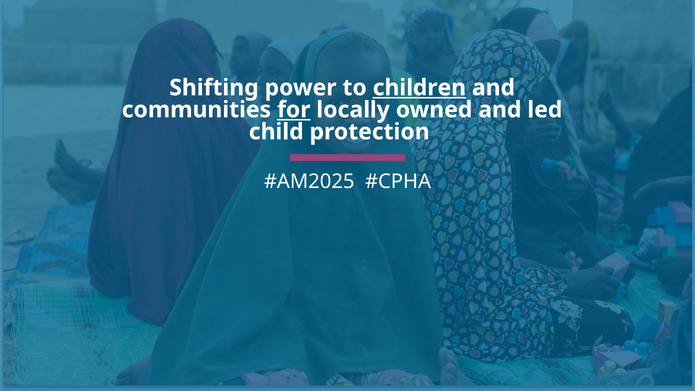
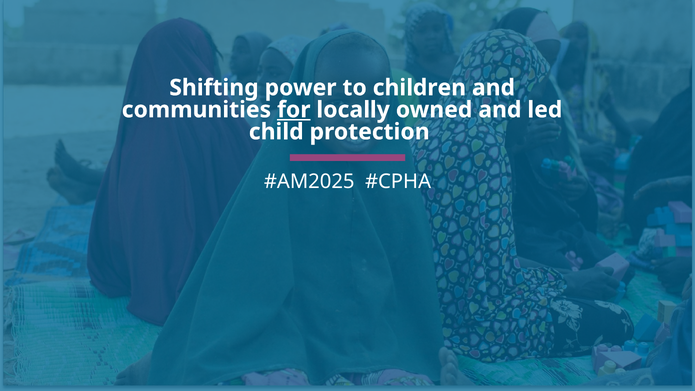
children underline: present -> none
